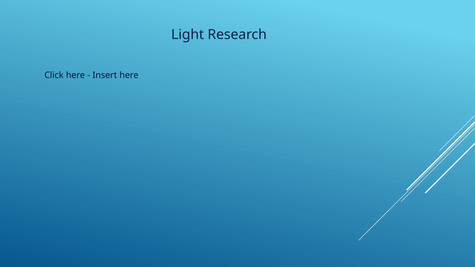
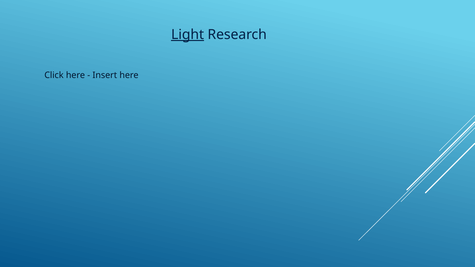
Light underline: none -> present
